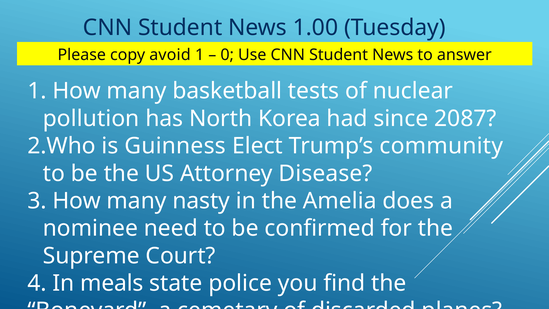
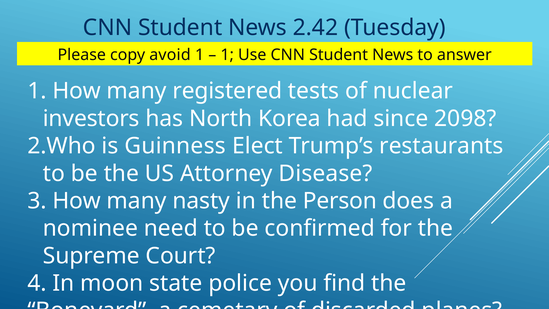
1.00: 1.00 -> 2.42
0 at (227, 55): 0 -> 1
basketball: basketball -> registered
pollution: pollution -> investors
2087: 2087 -> 2098
community: community -> restaurants
Amelia: Amelia -> Person
meals: meals -> moon
